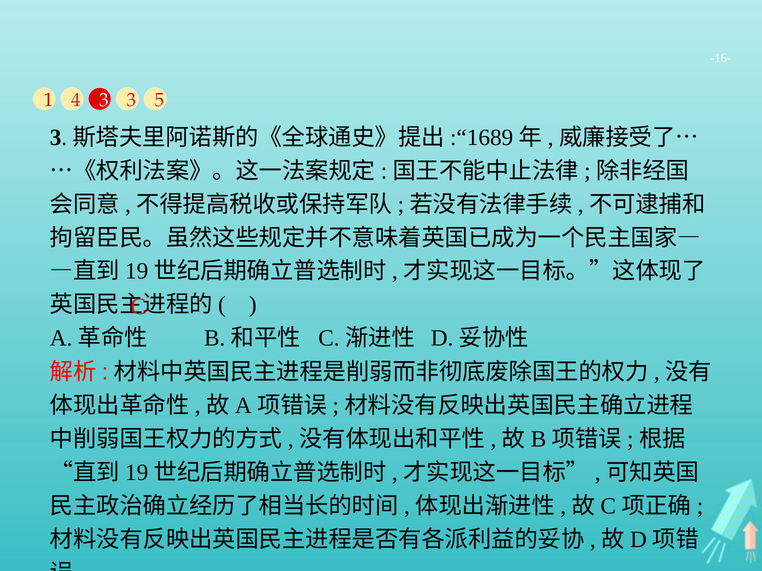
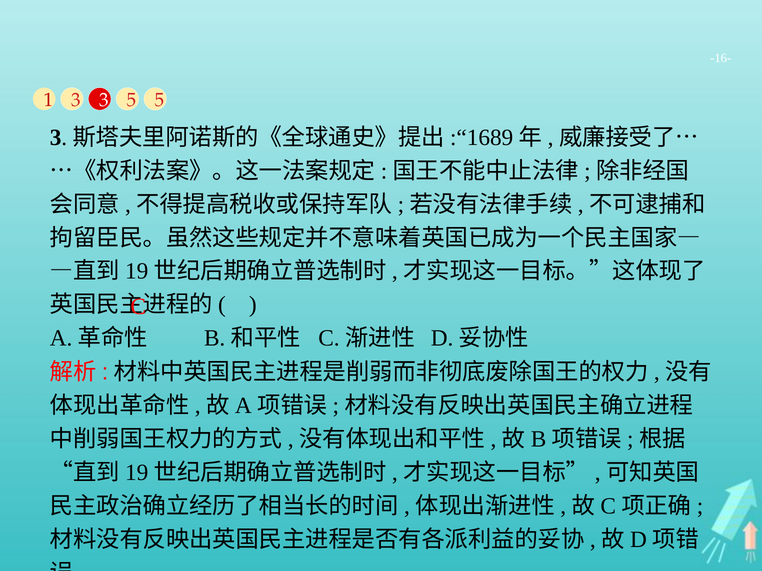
1 4: 4 -> 3
3 3: 3 -> 5
